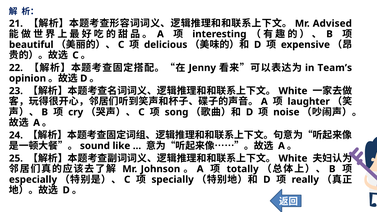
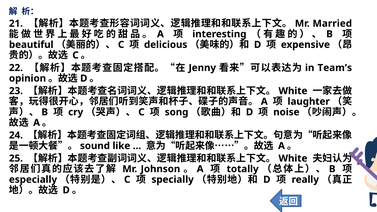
Advised: Advised -> Married
